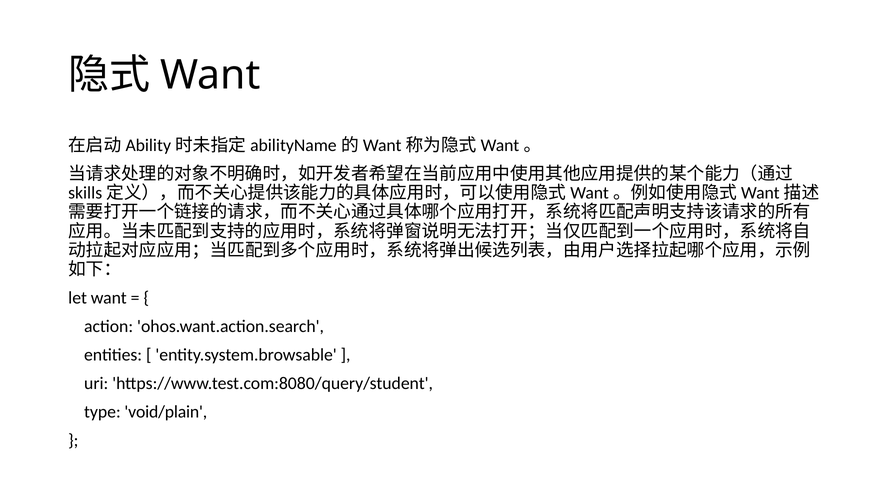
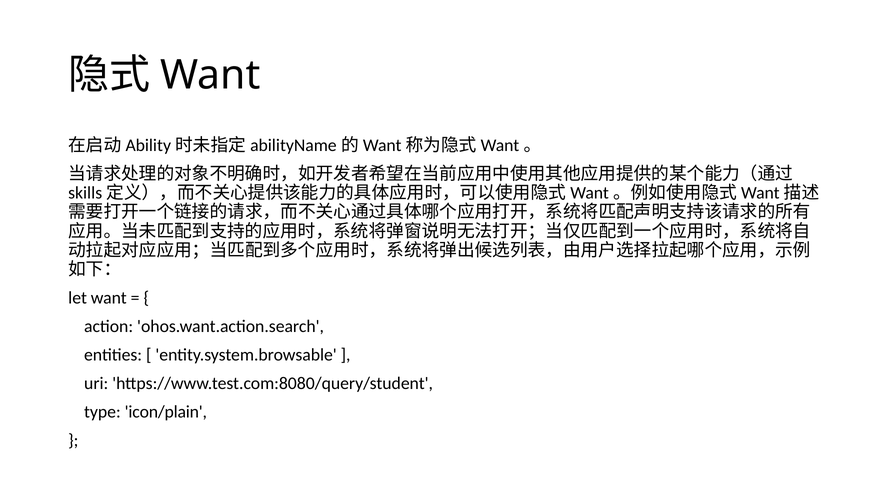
void/plain: void/plain -> icon/plain
